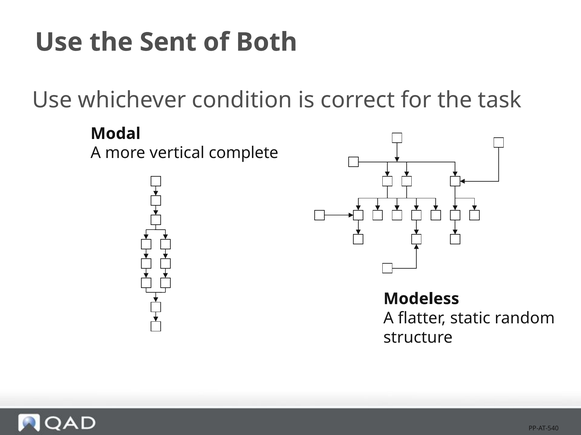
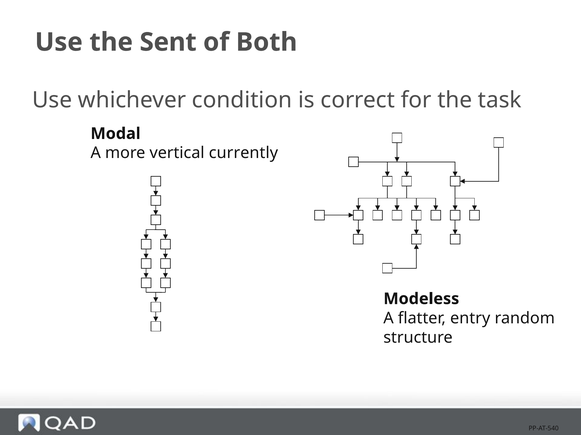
complete: complete -> currently
static: static -> entry
